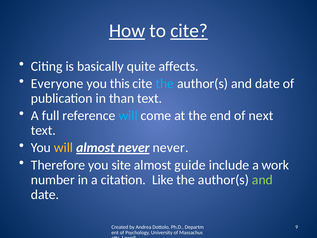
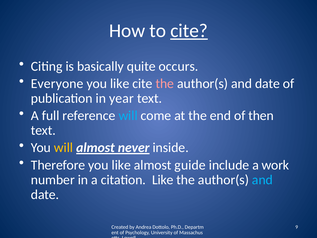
How underline: present -> none
affects: affects -> occurs
this at (120, 83): this -> like
the at (165, 83) colour: light blue -> pink
than: than -> year
next: next -> then
never at (171, 148): never -> inside
Therefore you site: site -> like
and at (262, 180) colour: light green -> light blue
